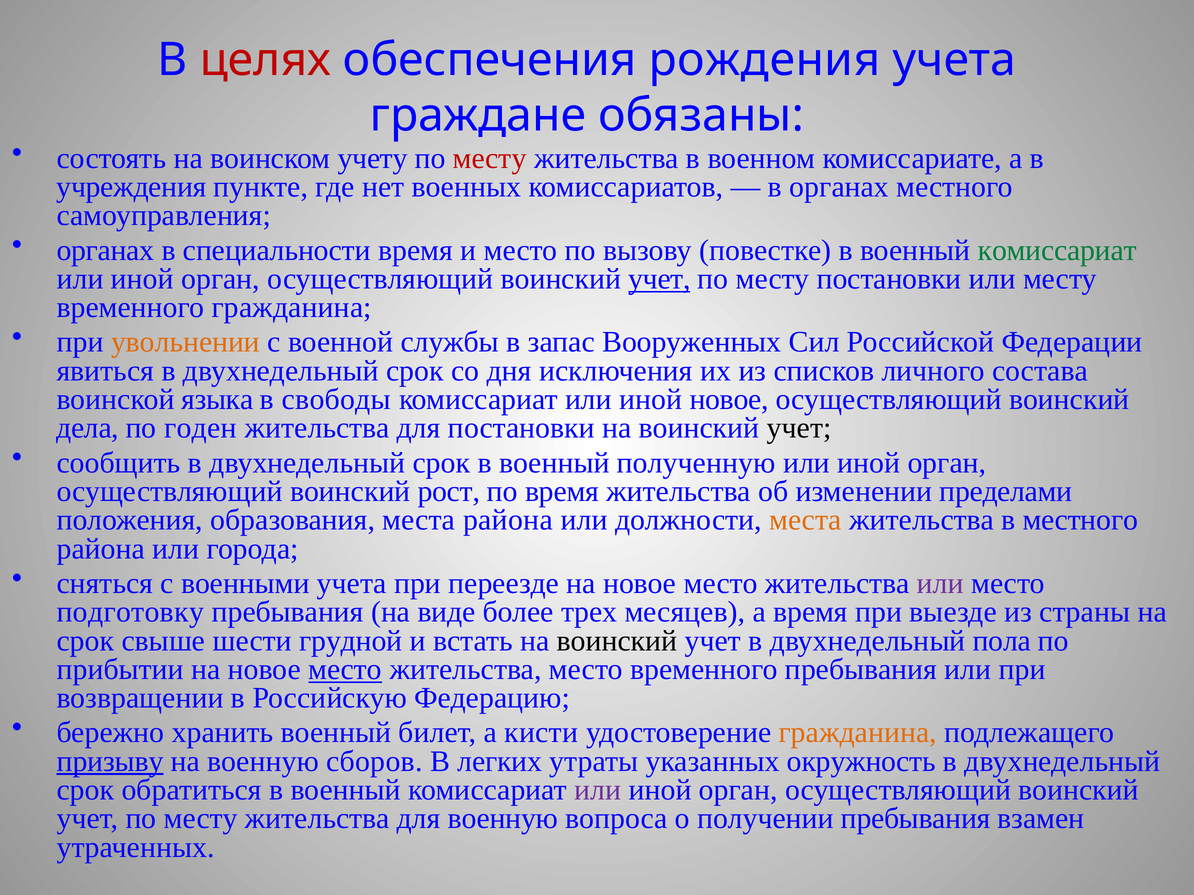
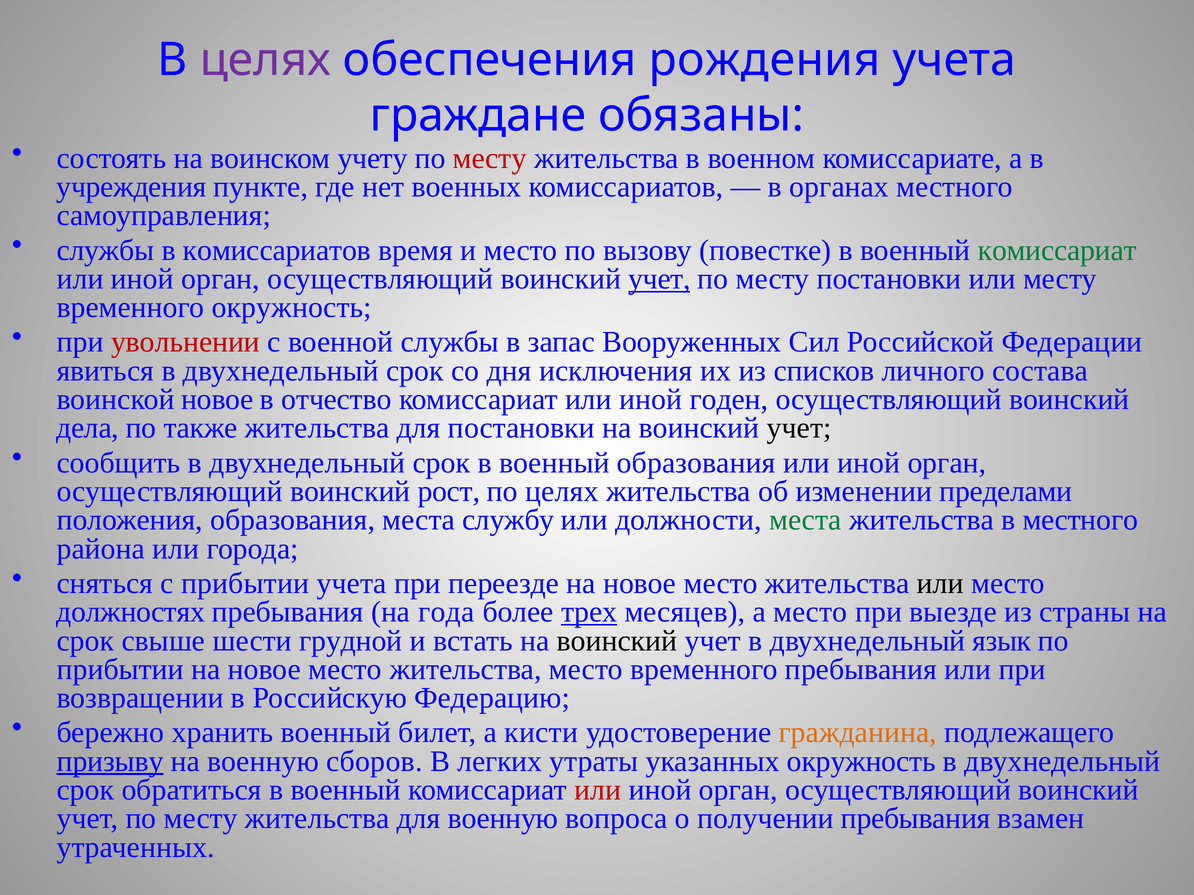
целях at (265, 60) colour: red -> purple
органах at (105, 250): органах -> службы
в специальности: специальности -> комиссариатов
временного гражданина: гражданина -> окружность
увольнении colour: orange -> red
воинской языка: языка -> новое
свободы: свободы -> отчество
иной новое: новое -> годен
годен: годен -> также
военный полученную: полученную -> образования
по время: время -> целях
места района: района -> службу
места at (805, 520) colour: orange -> green
с военными: военными -> прибытии
или at (940, 584) colour: purple -> black
подготовку: подготовку -> должностях
виде: виде -> года
трех underline: none -> present
а время: время -> место
пола: пола -> язык
место at (345, 670) underline: present -> none
или at (598, 790) colour: purple -> red
